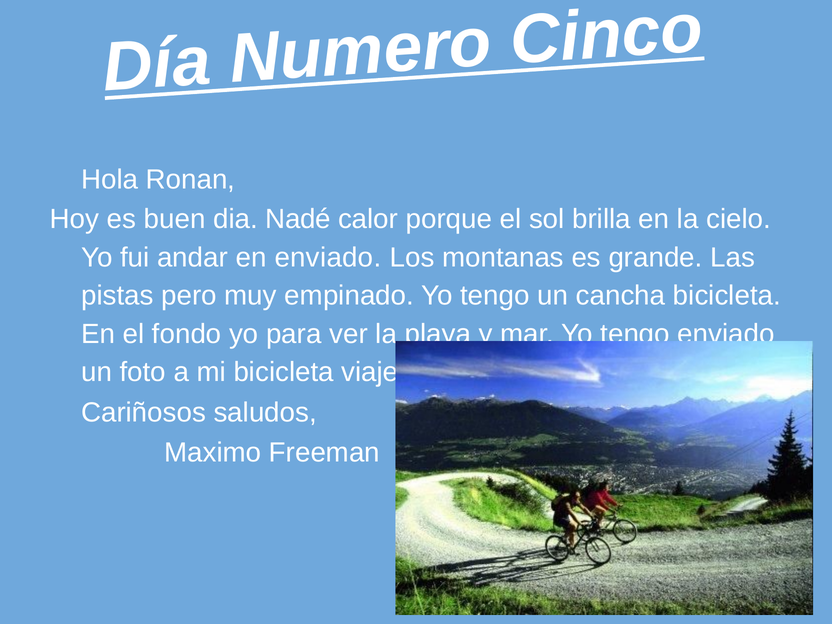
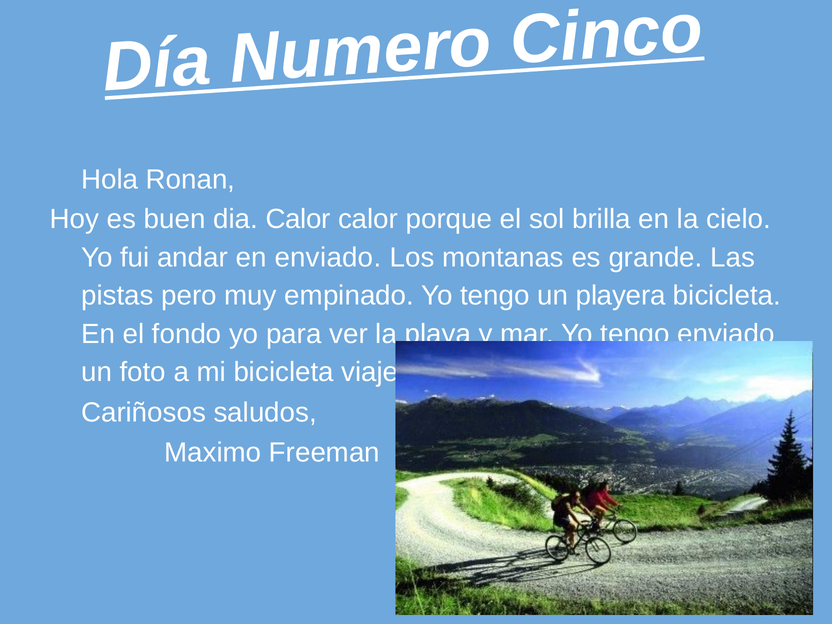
dia Nadé: Nadé -> Calor
cancha: cancha -> playera
